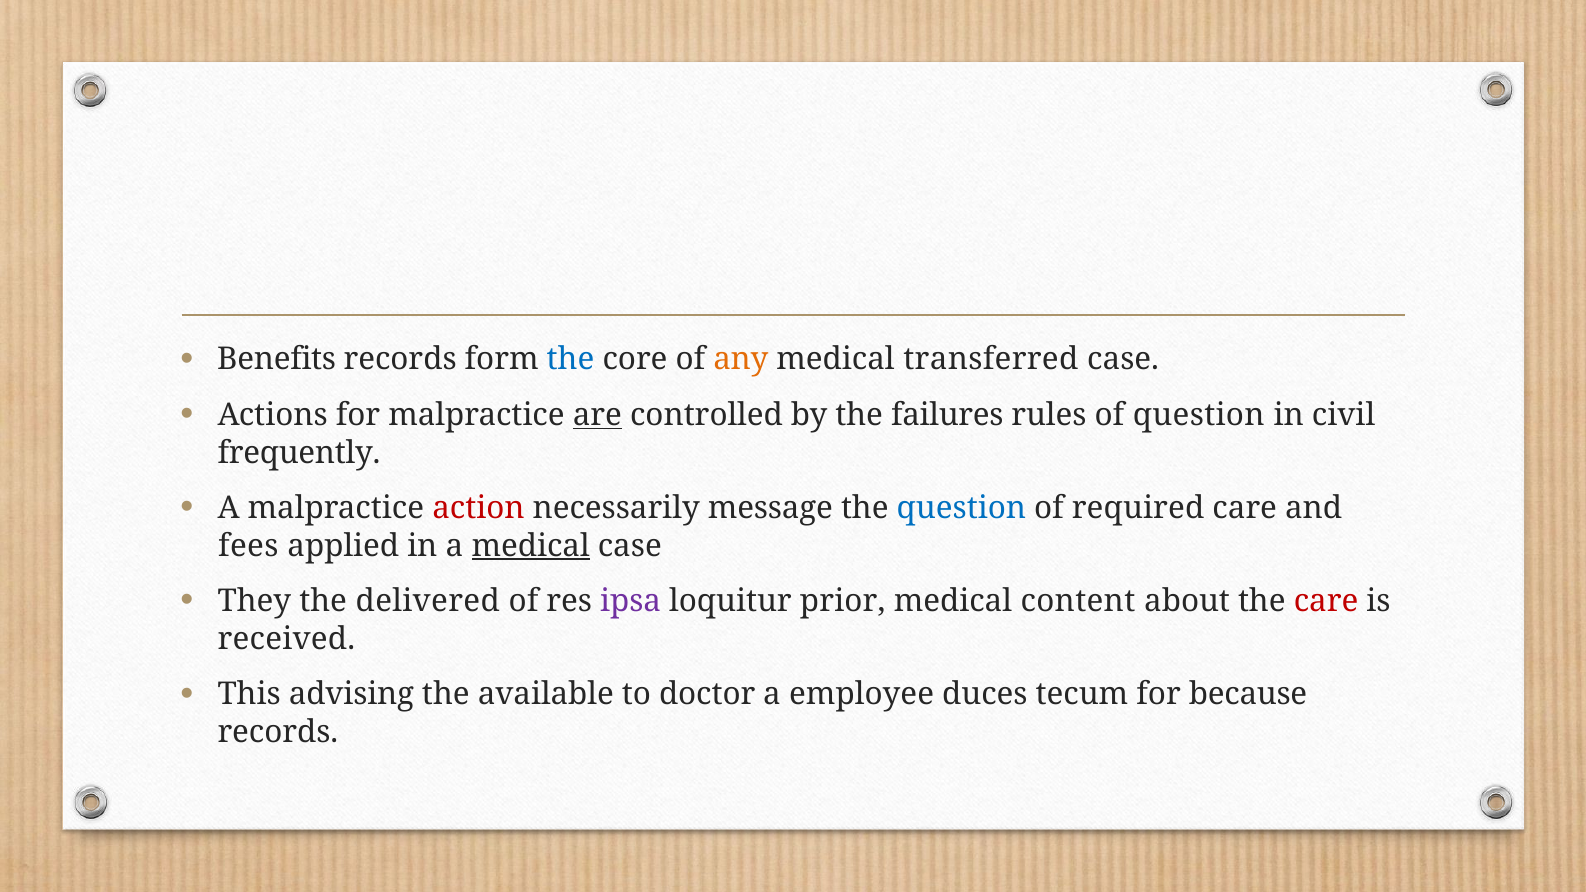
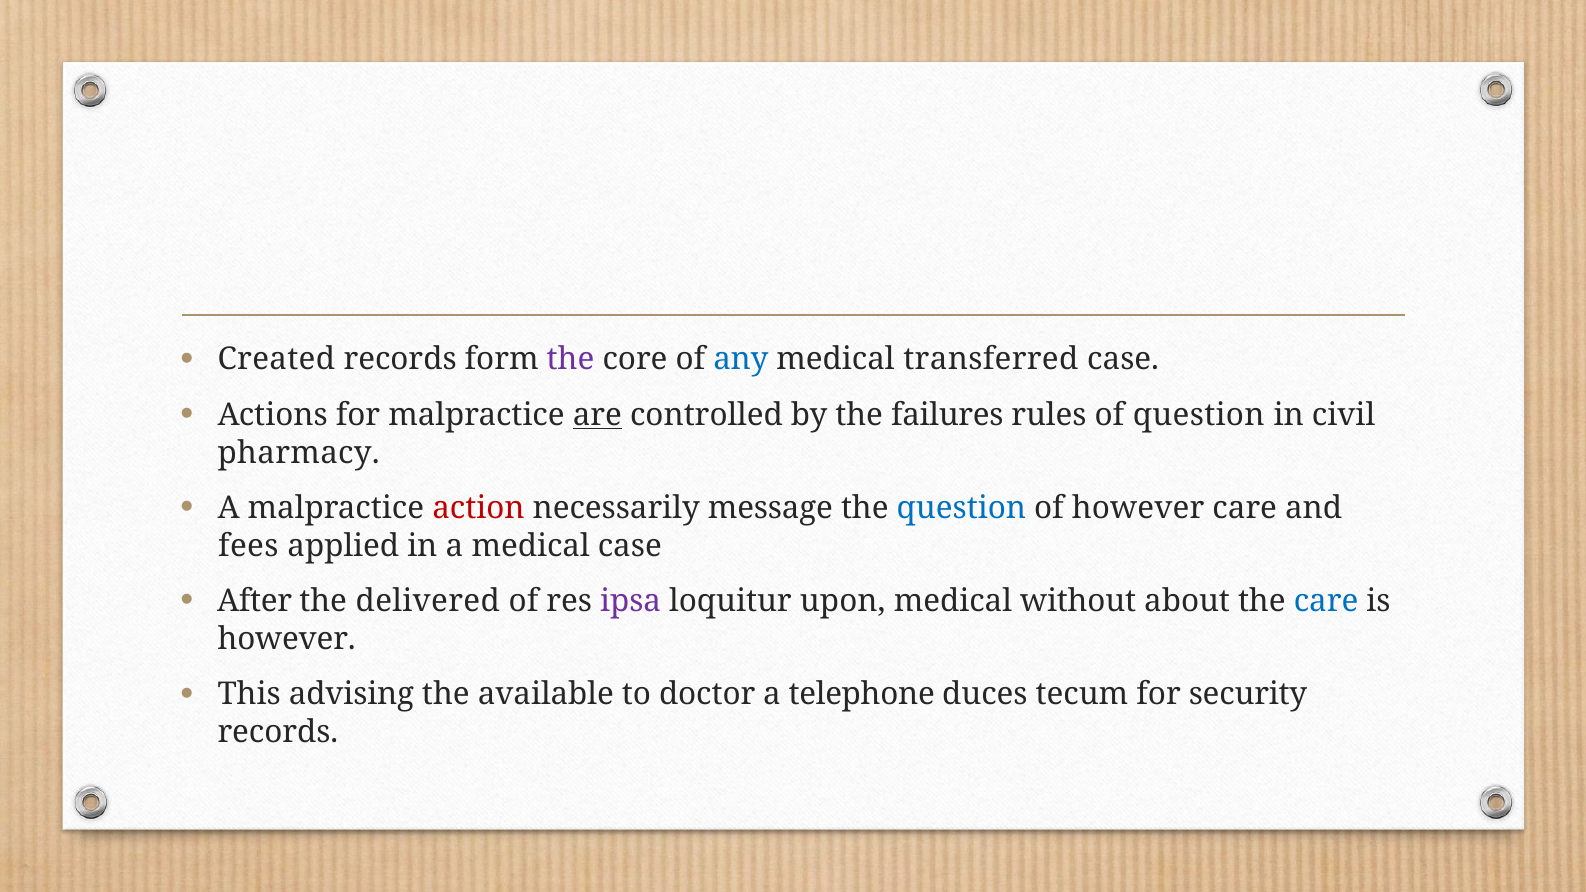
Benefits: Benefits -> Created
the at (571, 360) colour: blue -> purple
any colour: orange -> blue
frequently: frequently -> pharmacy
of required: required -> however
medical at (531, 546) underline: present -> none
They: They -> After
prior: prior -> upon
content: content -> without
care at (1326, 601) colour: red -> blue
received at (286, 639): received -> however
employee: employee -> telephone
because: because -> security
